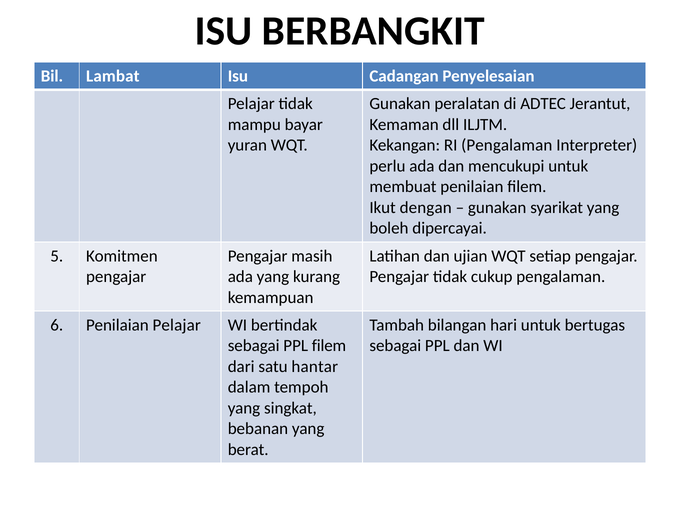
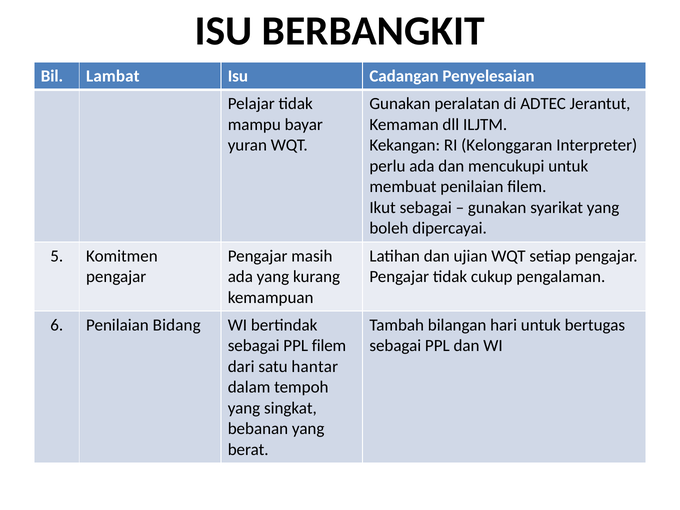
RI Pengalaman: Pengalaman -> Kelonggaran
Ikut dengan: dengan -> sebagai
Penilaian Pelajar: Pelajar -> Bidang
